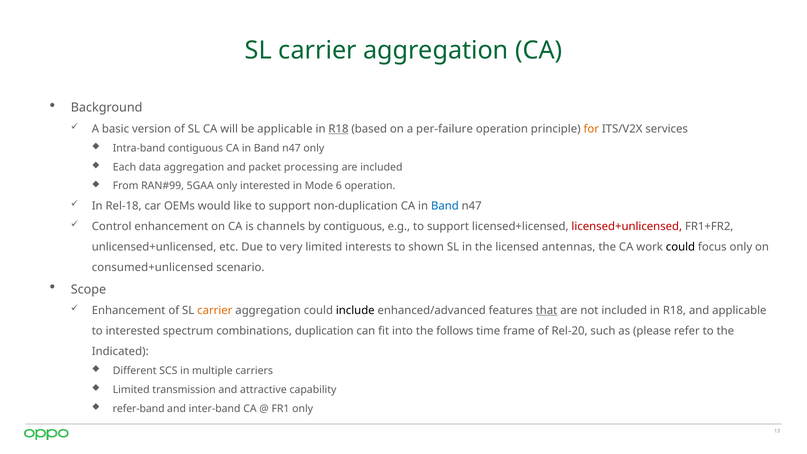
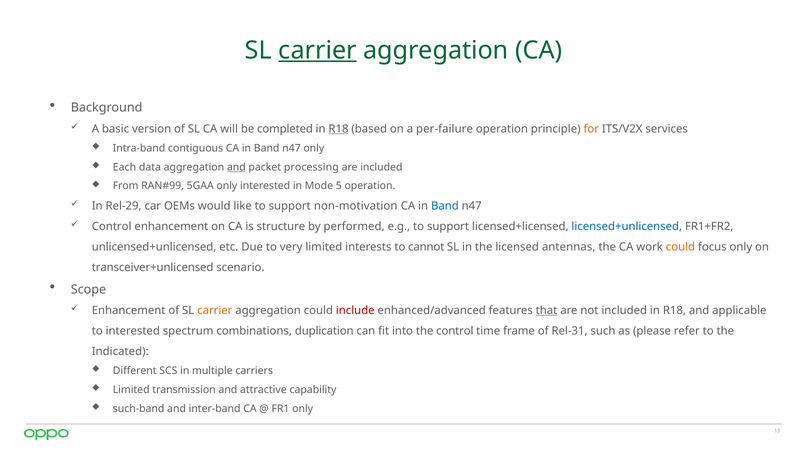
carrier at (318, 51) underline: none -> present
be applicable: applicable -> completed
and at (236, 167) underline: none -> present
6: 6 -> 5
Rel-18: Rel-18 -> Rel-29
non-duplication: non-duplication -> non-motivation
channels: channels -> structure
by contiguous: contiguous -> performed
licensed+unlicensed colour: red -> blue
shown: shown -> cannot
could at (680, 247) colour: black -> orange
consumed+unlicensed: consumed+unlicensed -> transceiver+unlicensed
include colour: black -> red
the follows: follows -> control
Rel-20: Rel-20 -> Rel-31
refer-band: refer-band -> such-band
